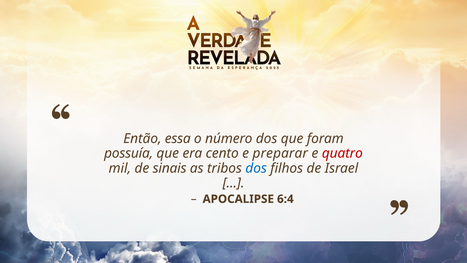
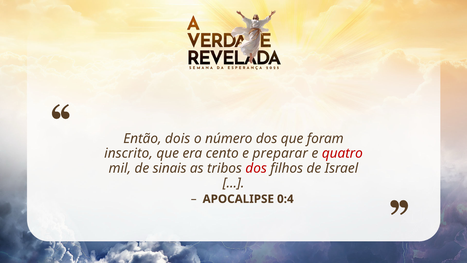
essa: essa -> dois
possuía: possuía -> inscrito
dos at (256, 168) colour: blue -> red
6:4: 6:4 -> 0:4
